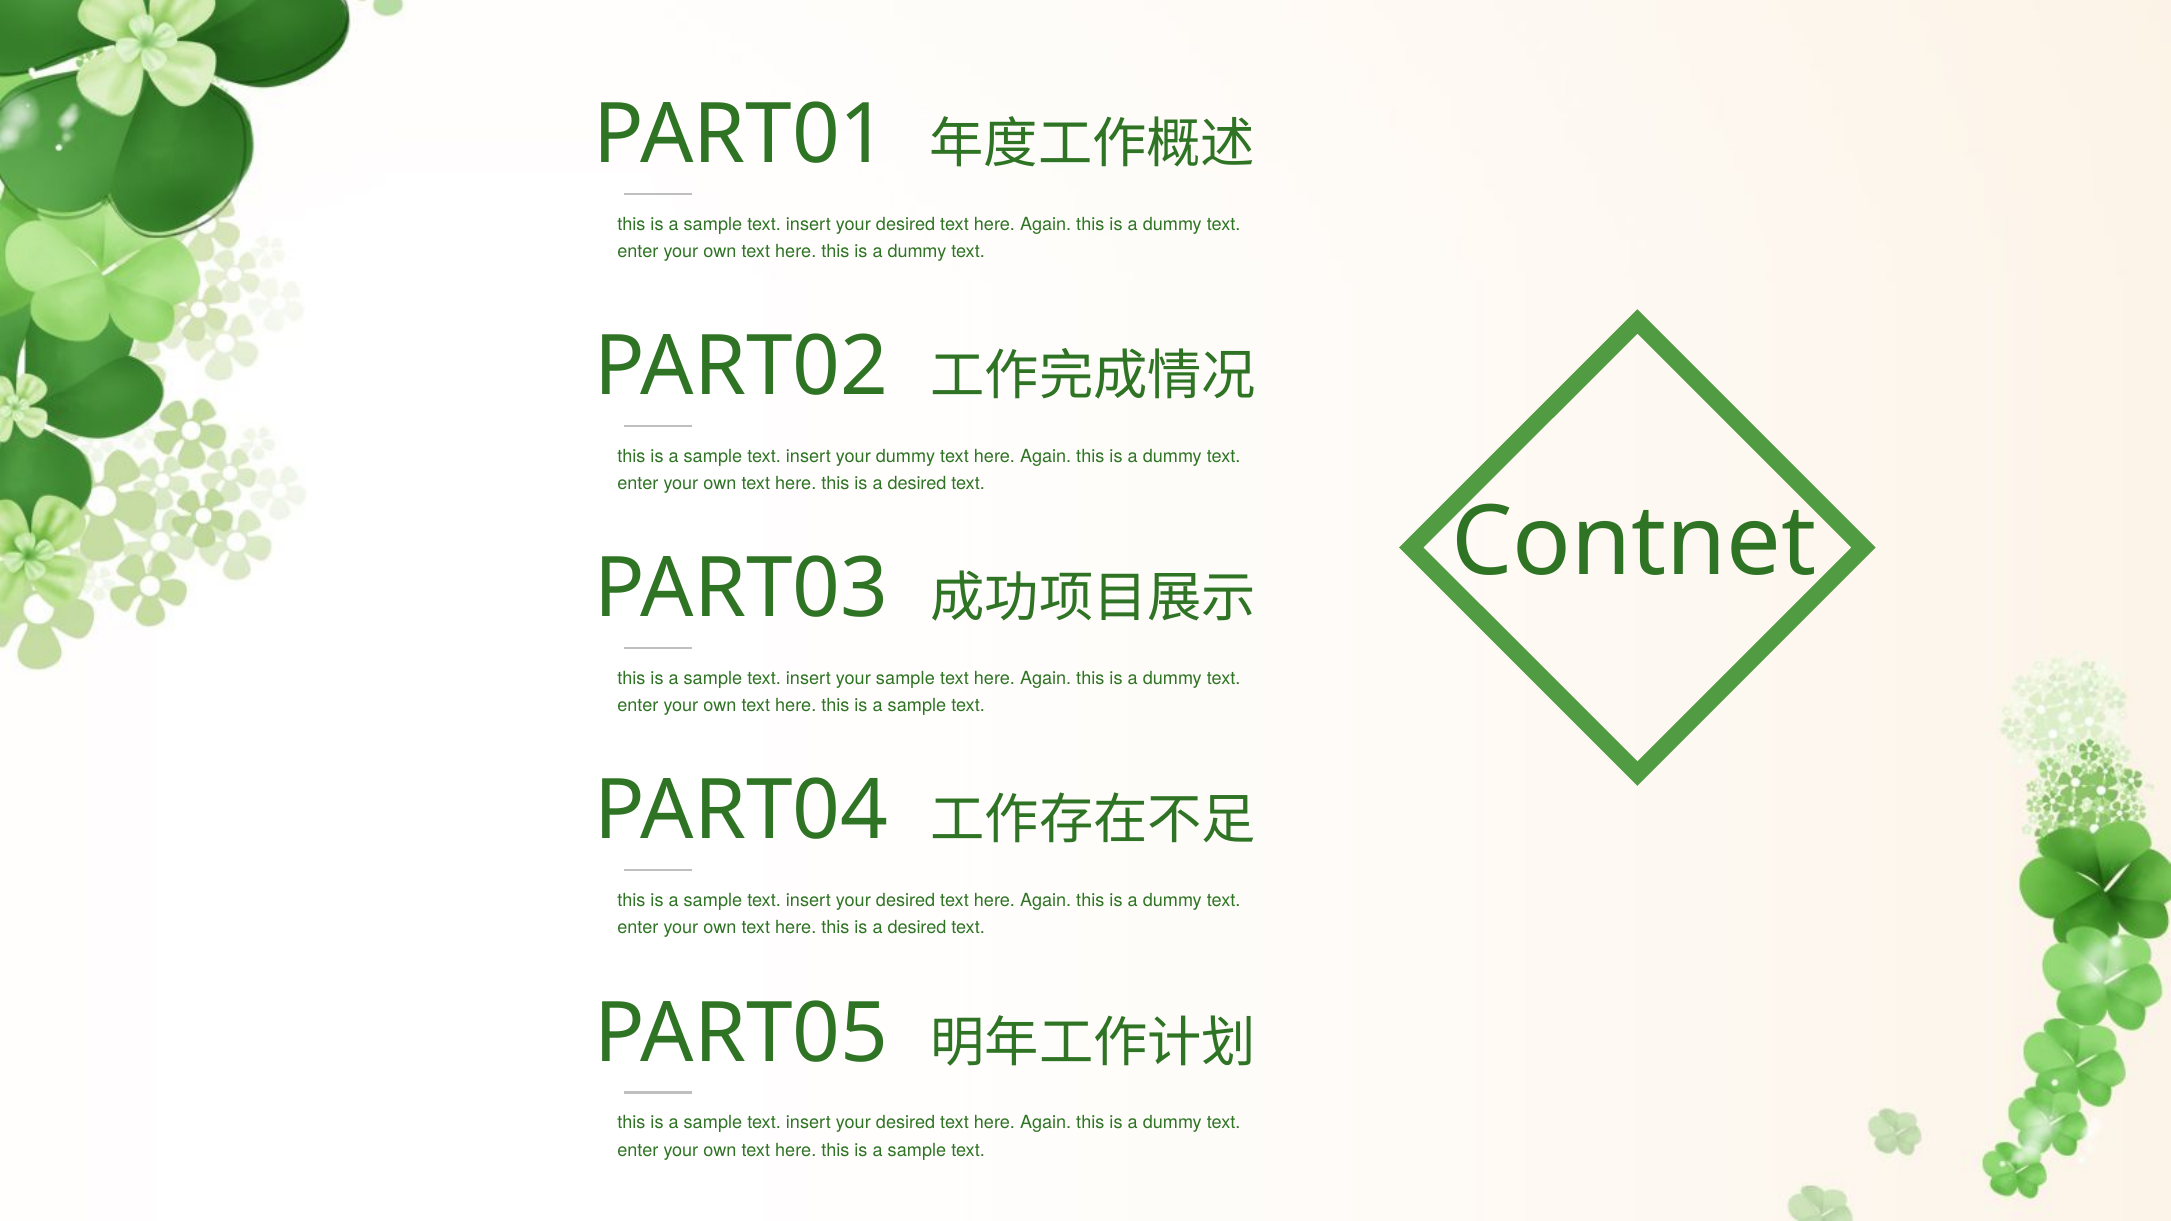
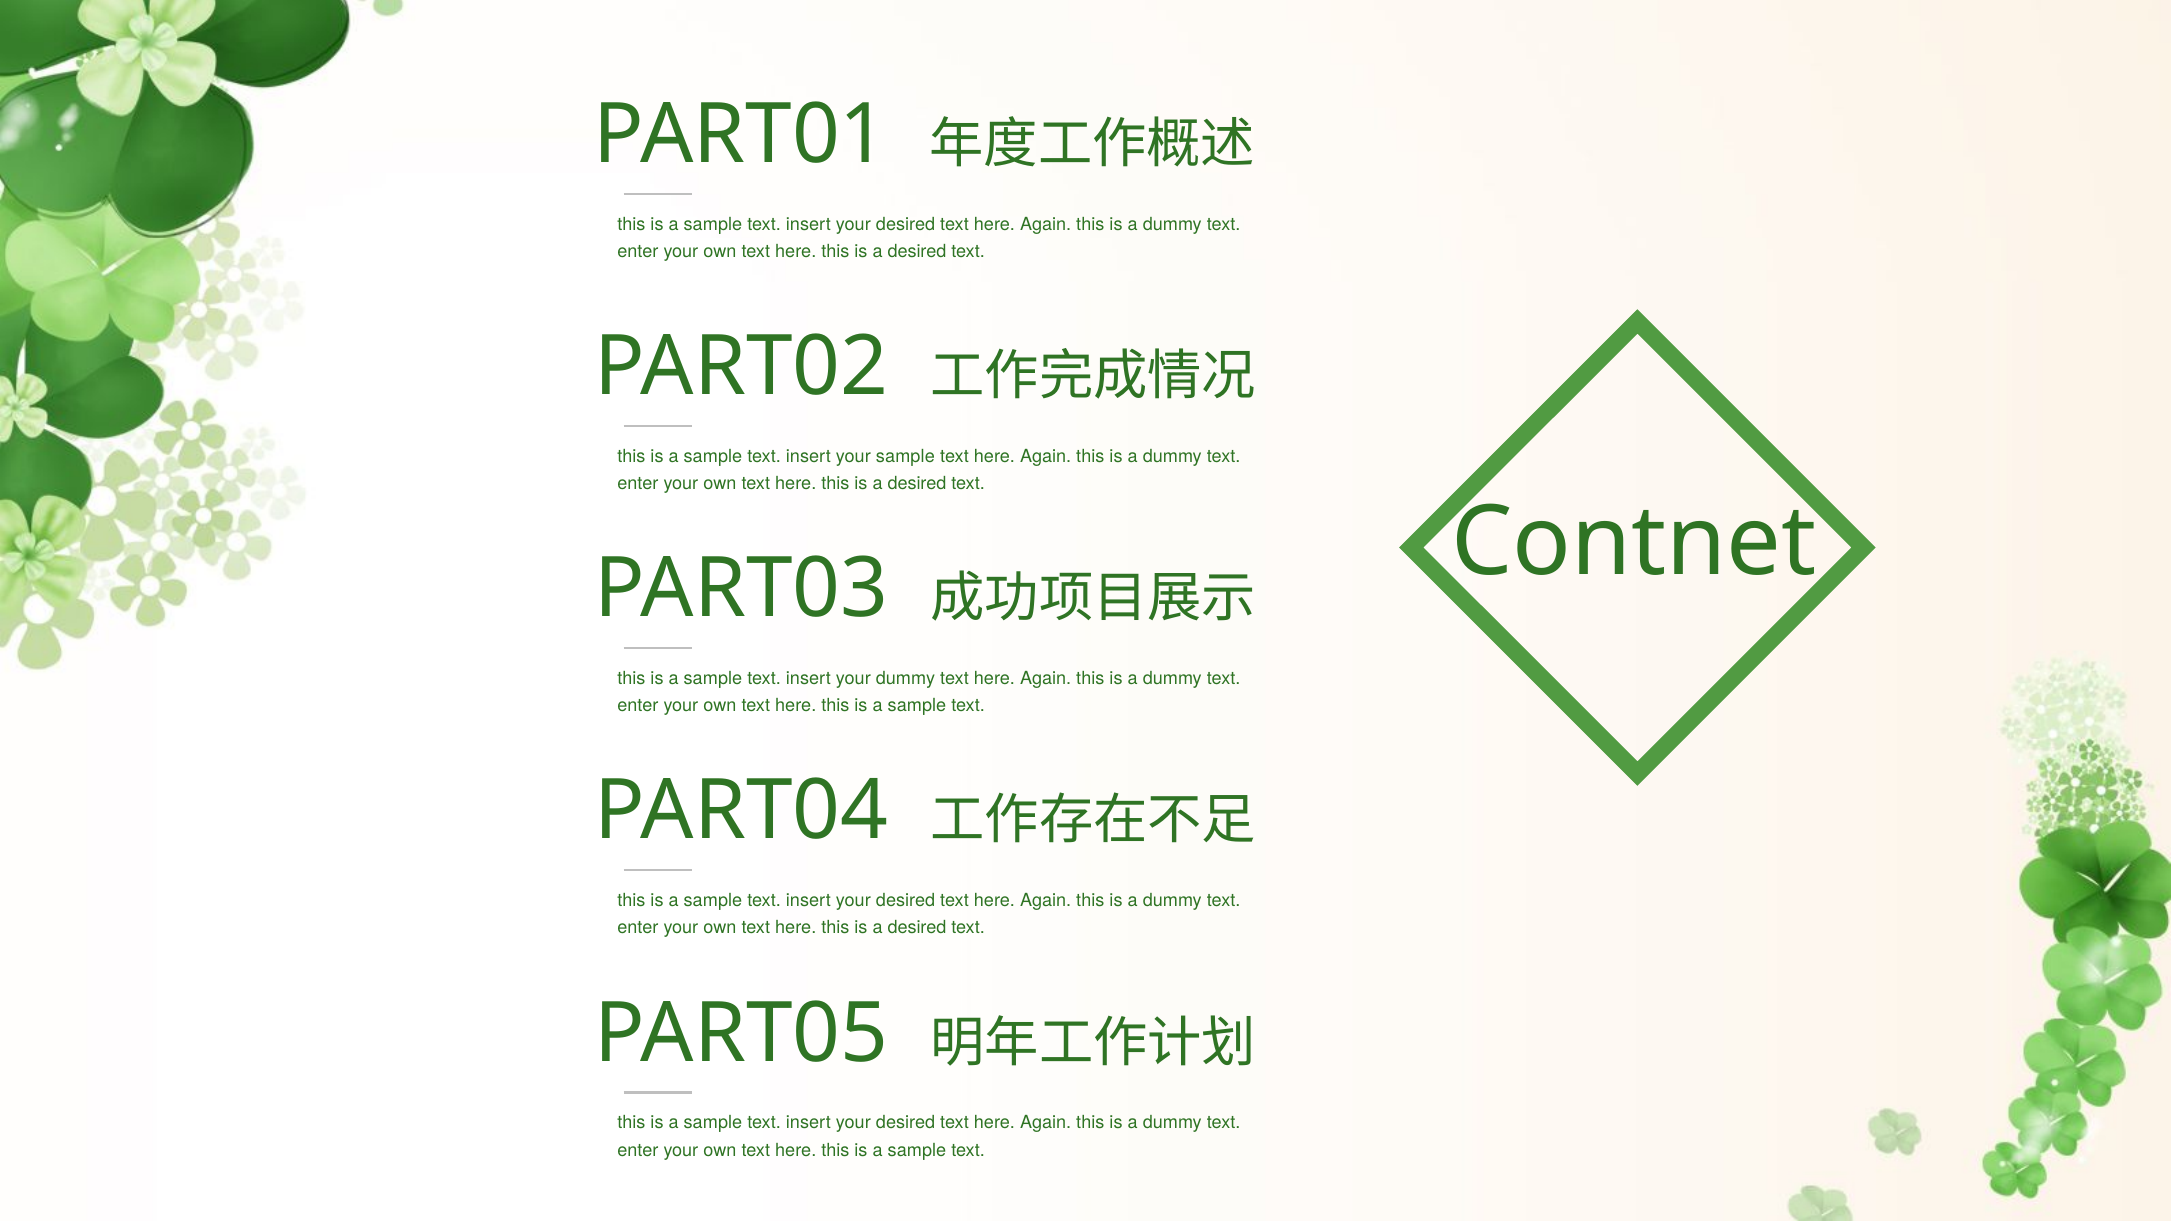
dummy at (917, 252): dummy -> desired
your dummy: dummy -> sample
your sample: sample -> dummy
